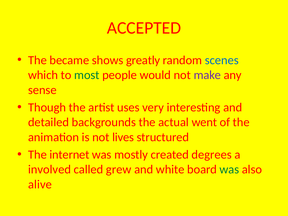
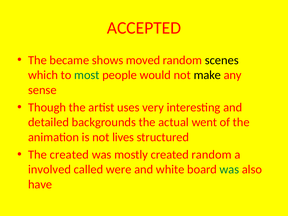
greatly: greatly -> moved
scenes colour: blue -> black
make colour: purple -> black
The internet: internet -> created
created degrees: degrees -> random
grew: grew -> were
alive: alive -> have
